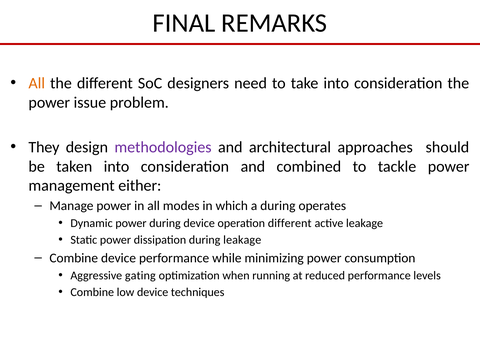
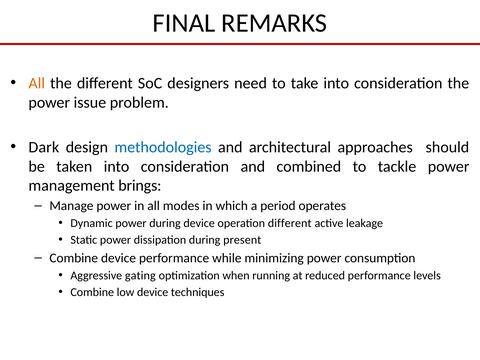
They: They -> Dark
methodologies colour: purple -> blue
either: either -> brings
a during: during -> period
during leakage: leakage -> present
